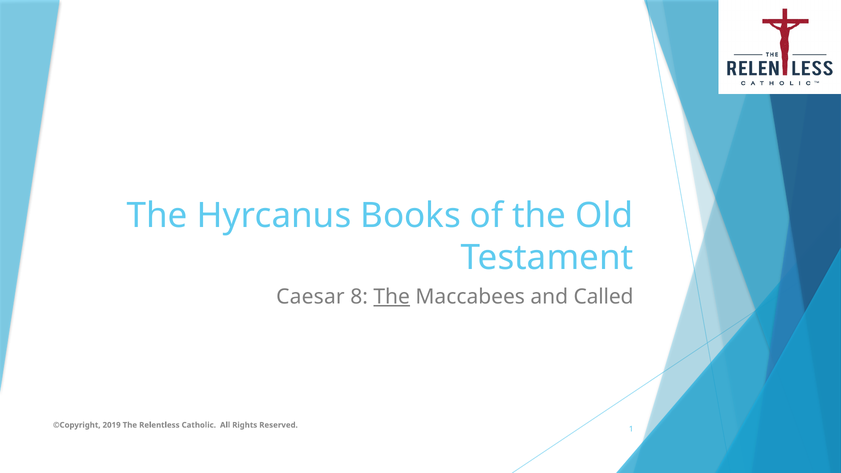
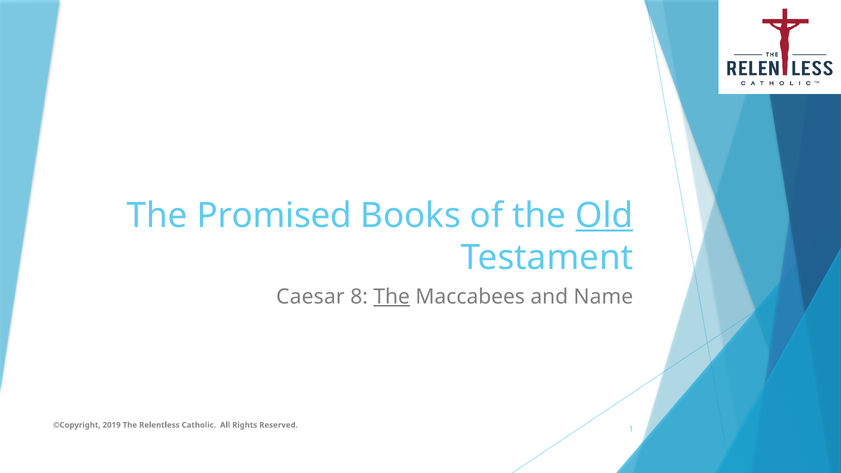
Hyrcanus: Hyrcanus -> Promised
Old underline: none -> present
Called: Called -> Name
